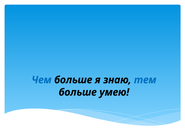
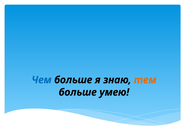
тем colour: blue -> orange
